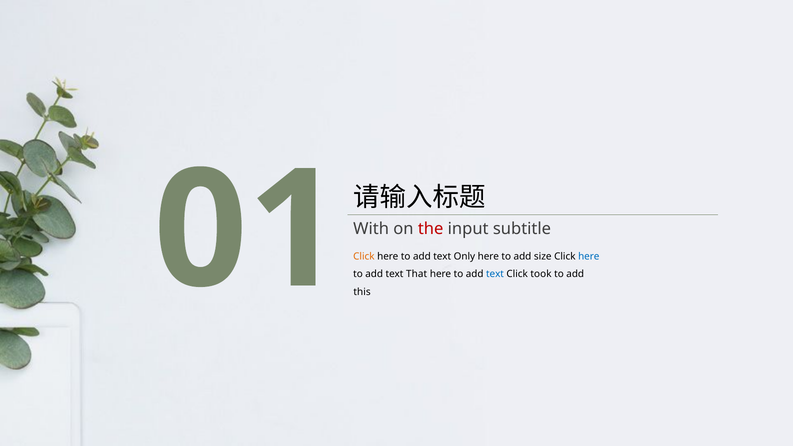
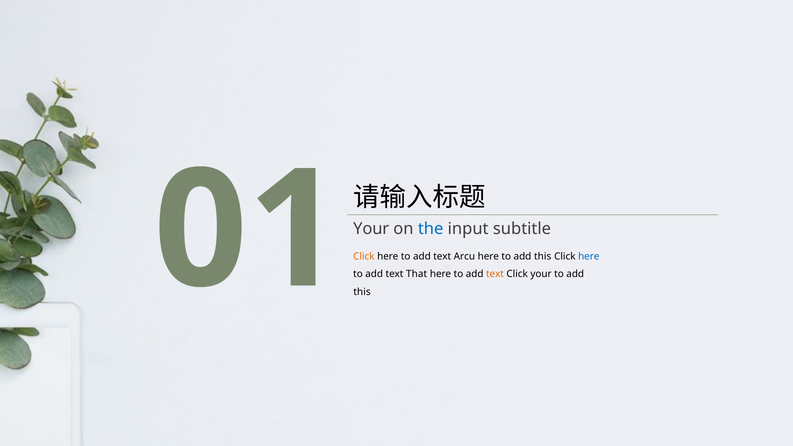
With at (371, 229): With -> Your
the colour: red -> blue
Only: Only -> Arcu
here to add size: size -> this
text at (495, 274) colour: blue -> orange
Click took: took -> your
